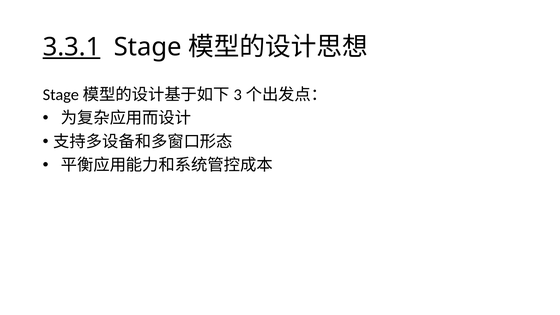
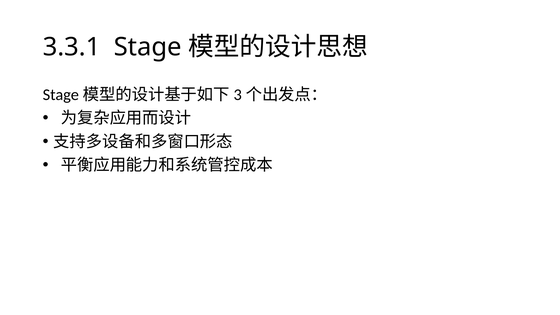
3.3.1 underline: present -> none
